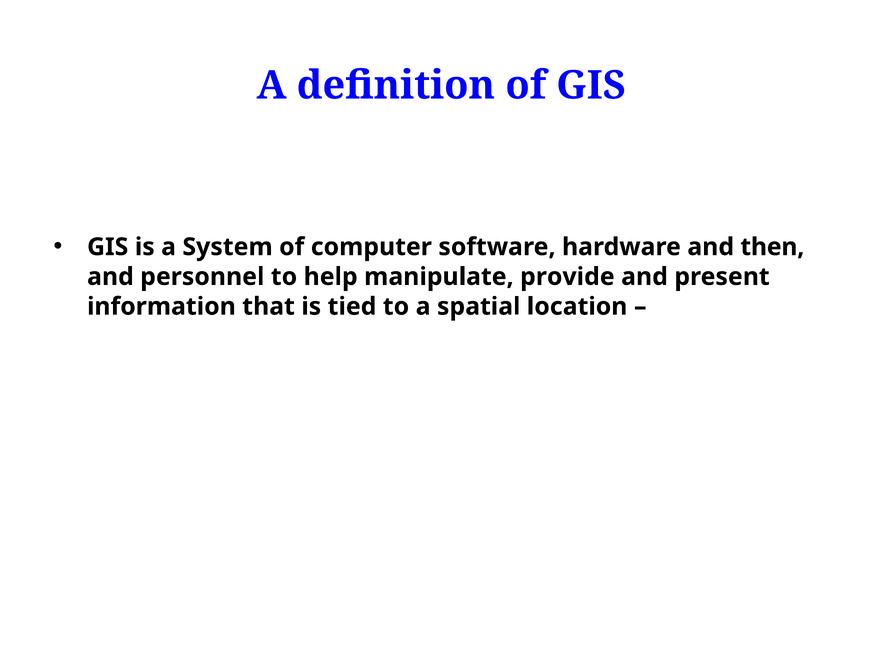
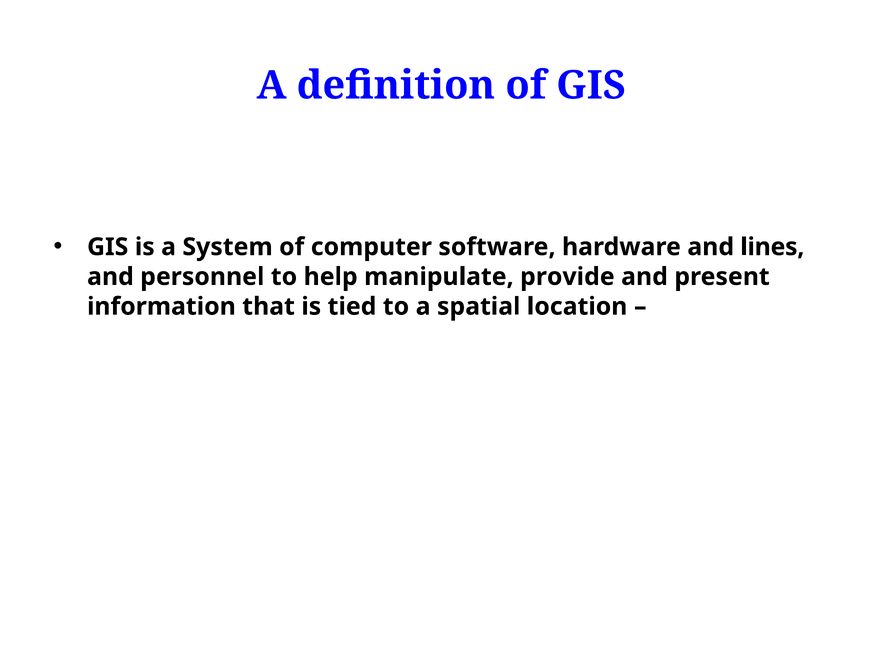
then: then -> lines
